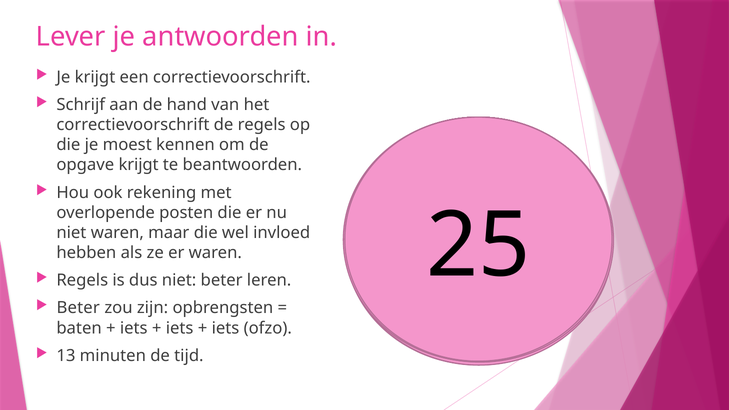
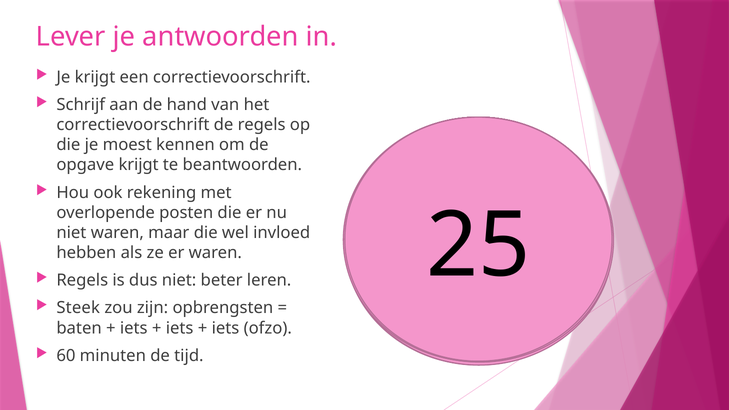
Beter at (78, 308): Beter -> Steek
13 at (66, 356): 13 -> 60
